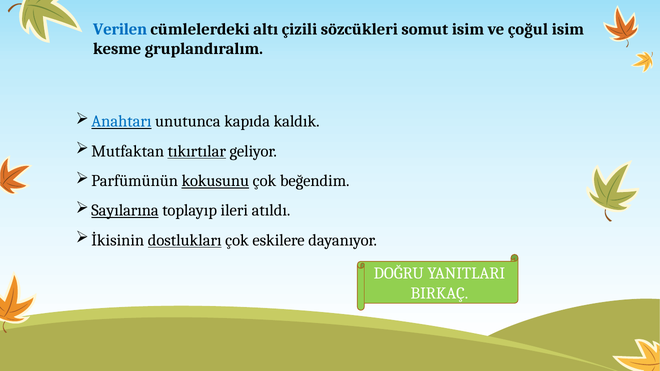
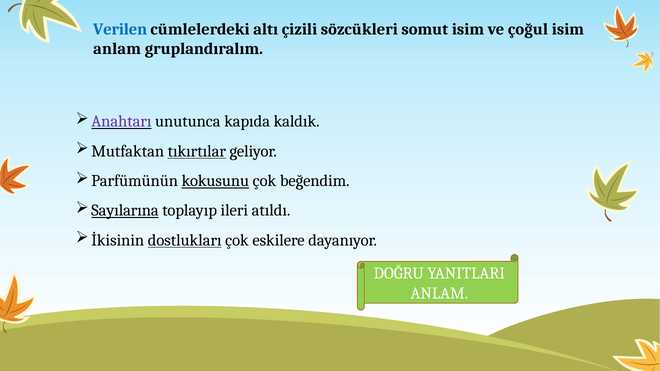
kesme at (117, 49): kesme -> anlam
Anahtarı colour: blue -> purple
BIRKAÇ at (439, 294): BIRKAÇ -> ANLAM
